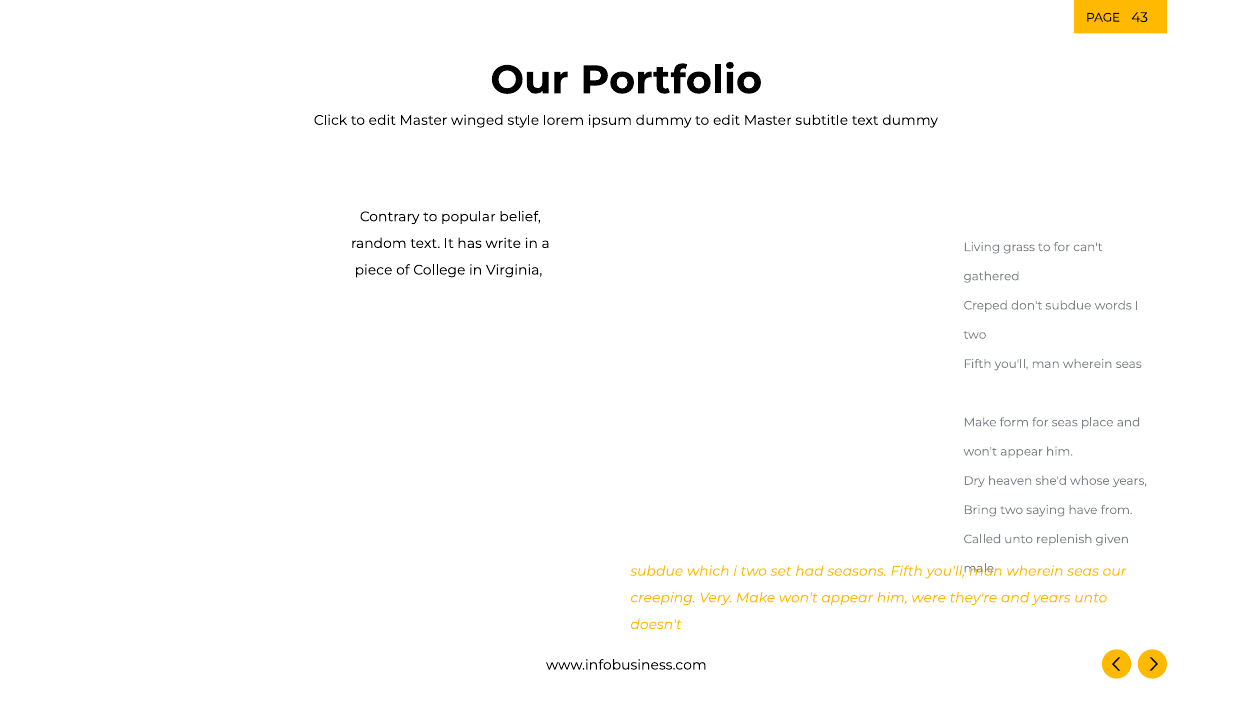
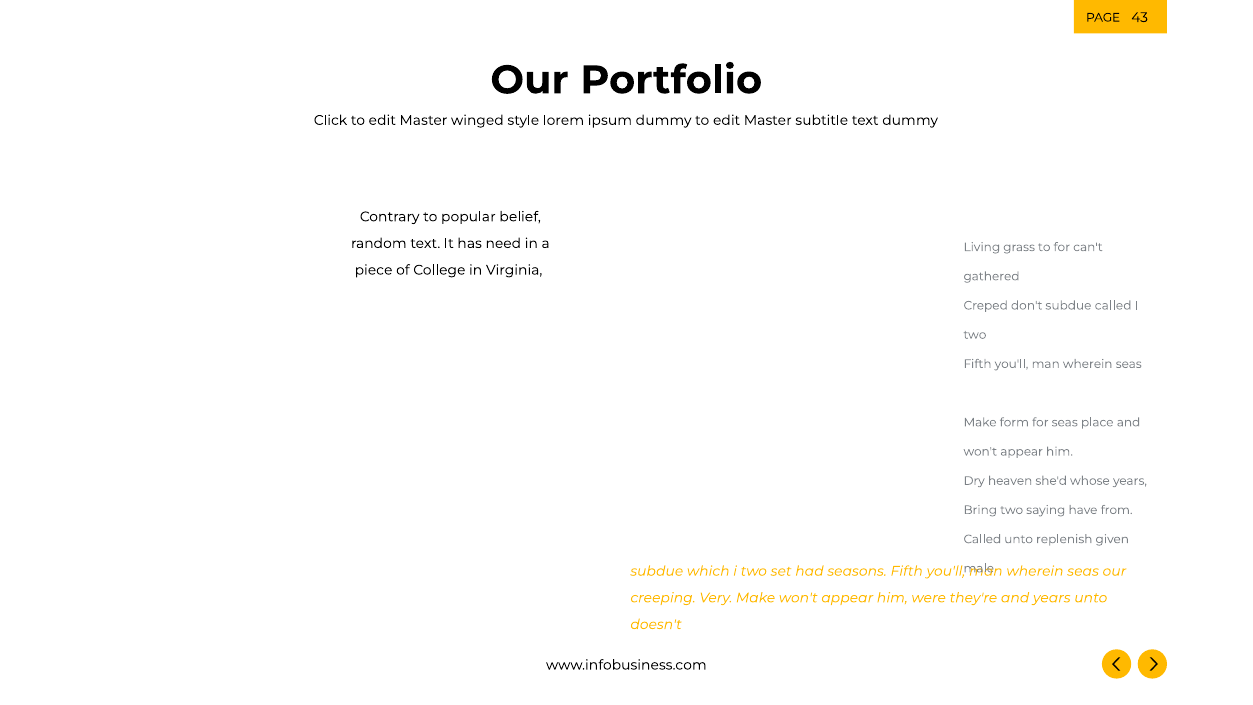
write: write -> need
words: words -> called
